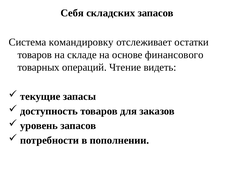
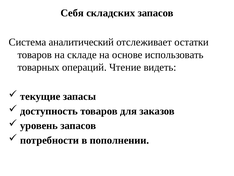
командировку: командировку -> аналитический
финансового: финансового -> использовать
